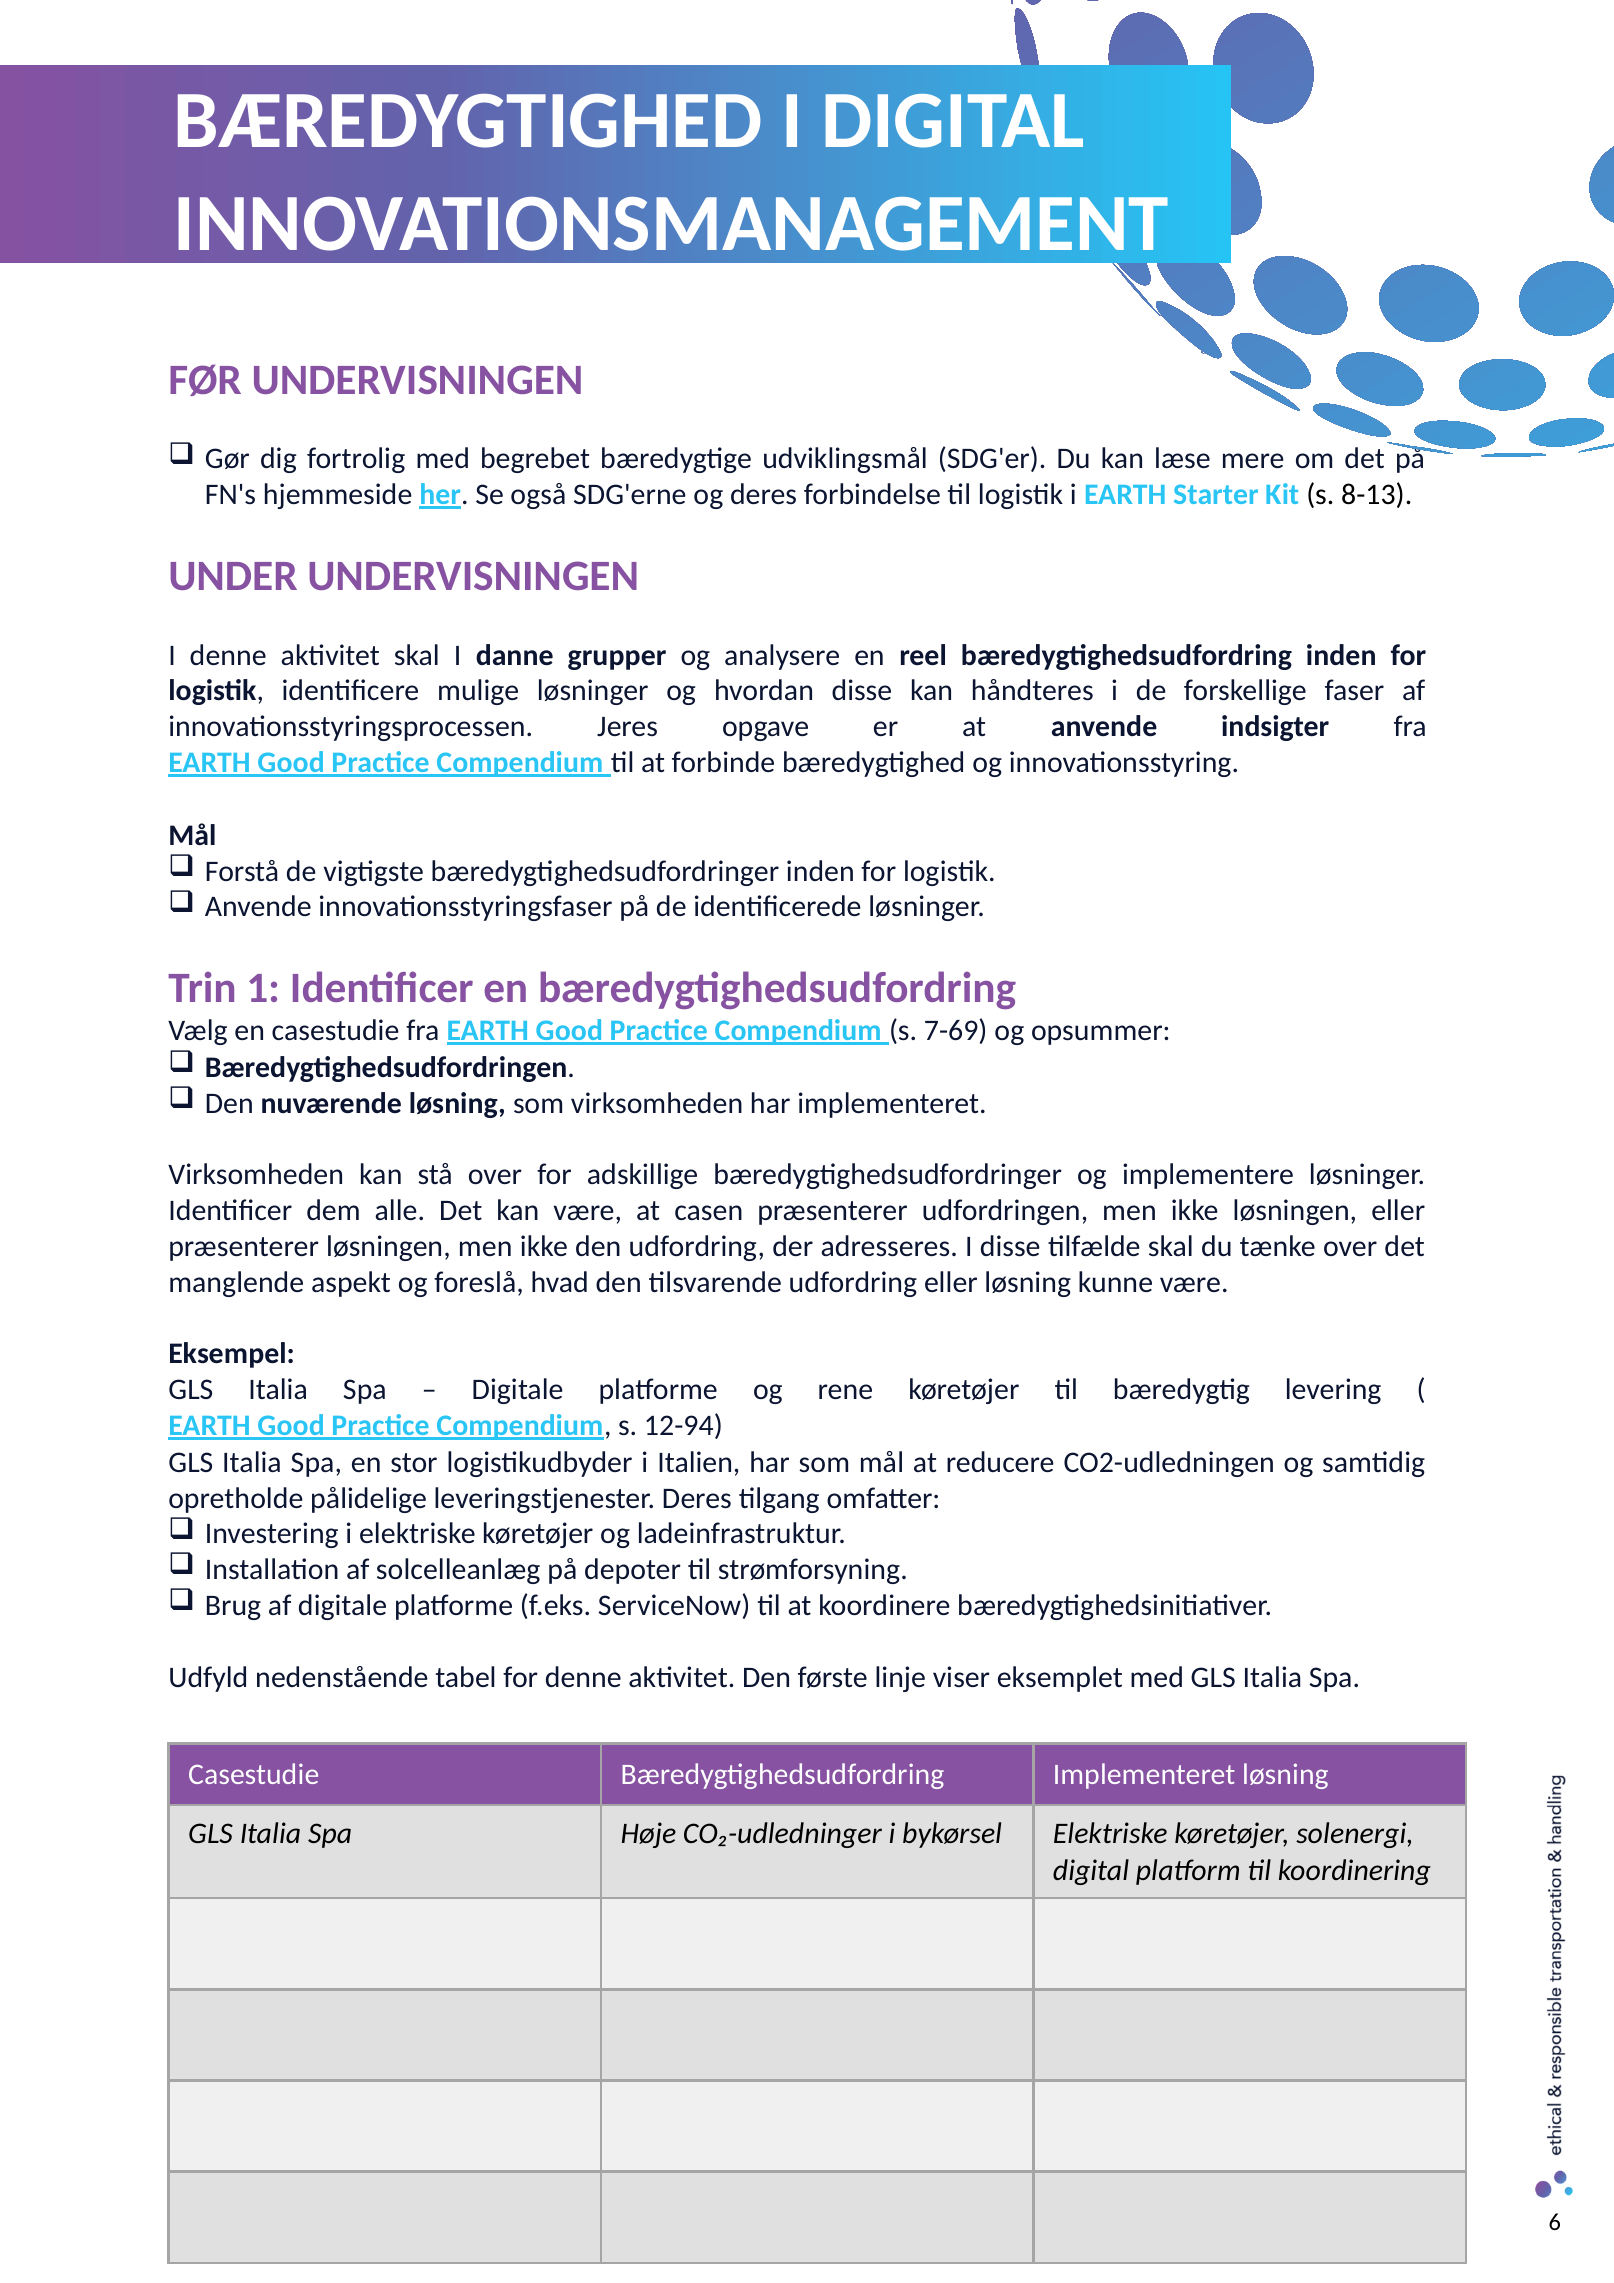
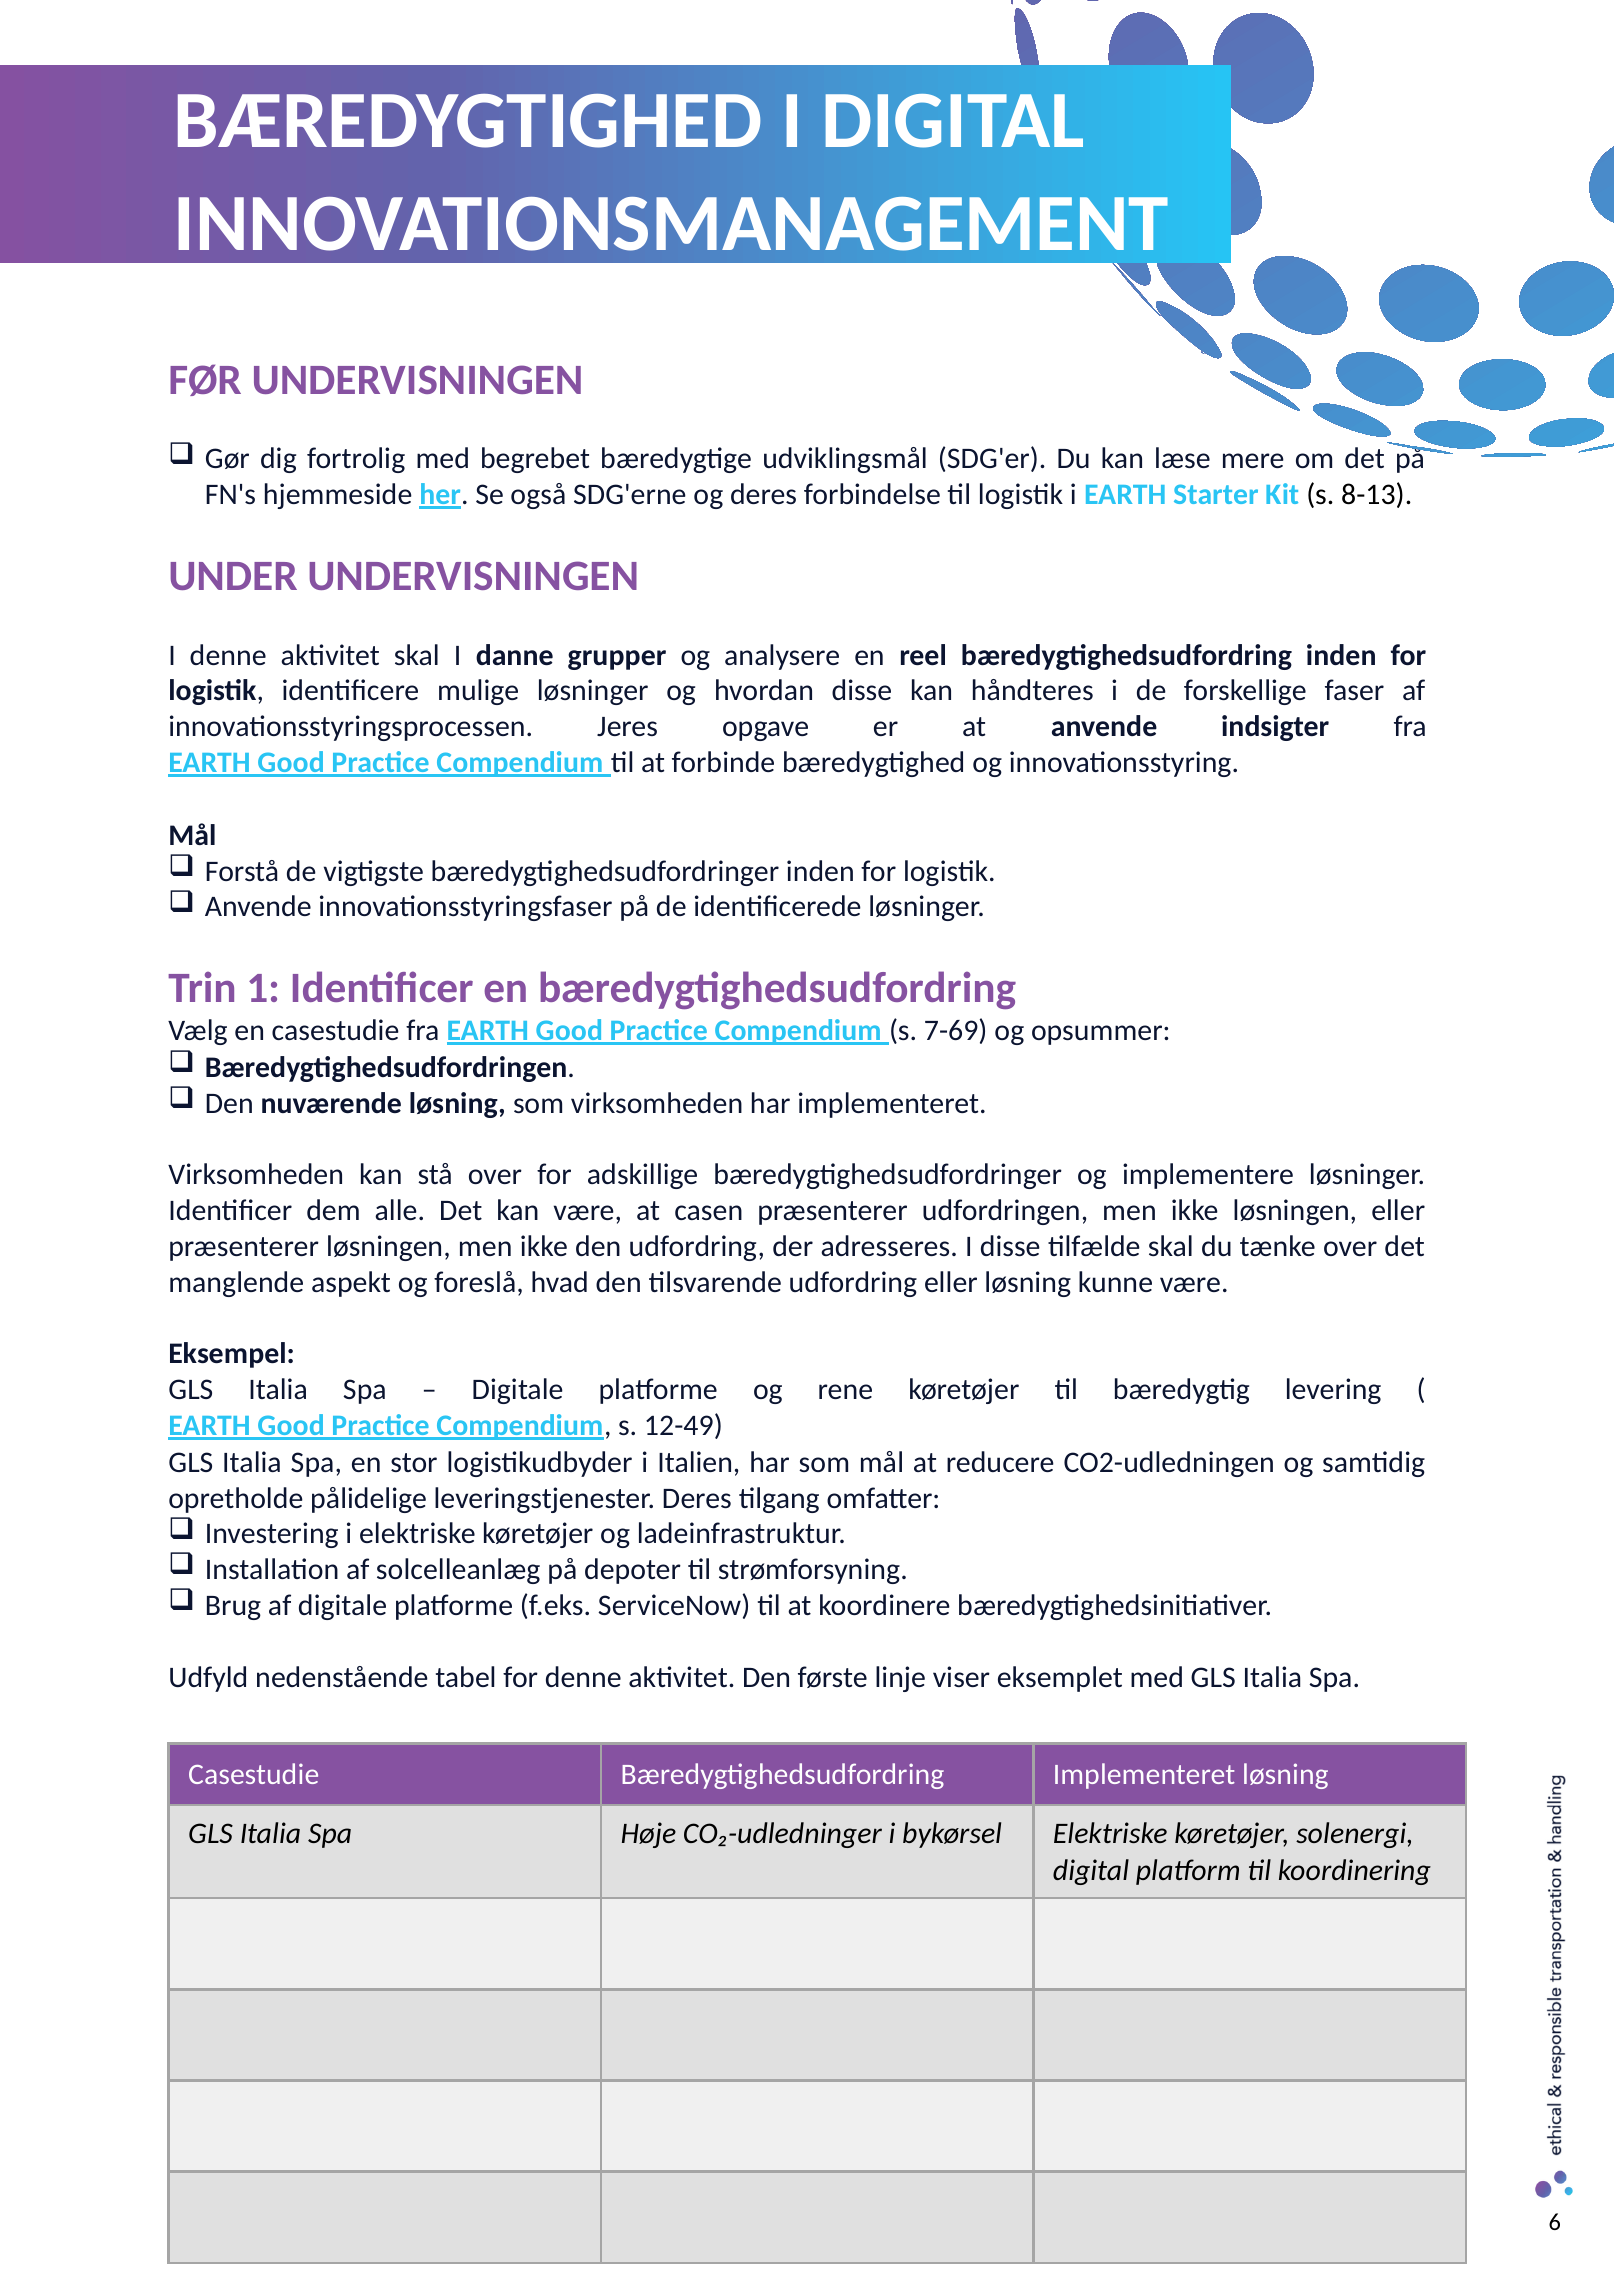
12-94: 12-94 -> 12-49
